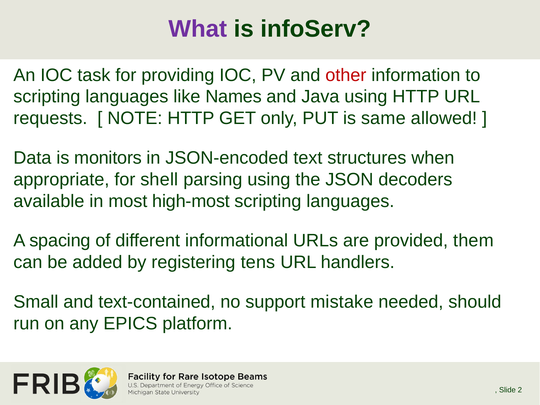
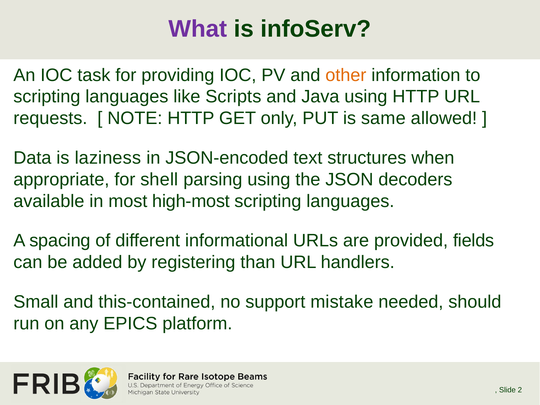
other colour: red -> orange
Names: Names -> Scripts
monitors: monitors -> laziness
them: them -> fields
tens: tens -> than
text-contained: text-contained -> this-contained
